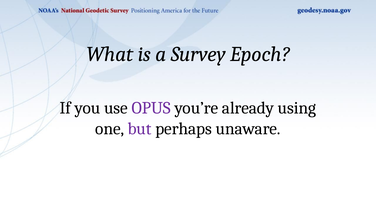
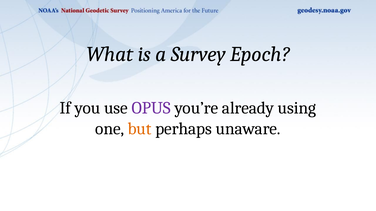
but colour: purple -> orange
